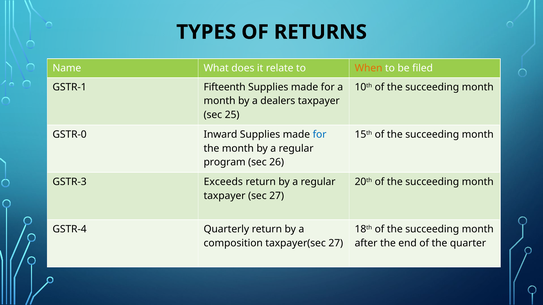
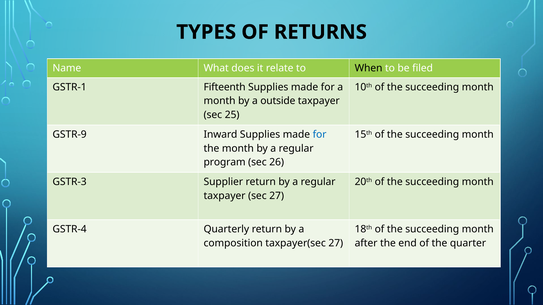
When colour: orange -> black
dealers: dealers -> outside
GSTR-0: GSTR-0 -> GSTR-9
Exceeds: Exceeds -> Supplier
